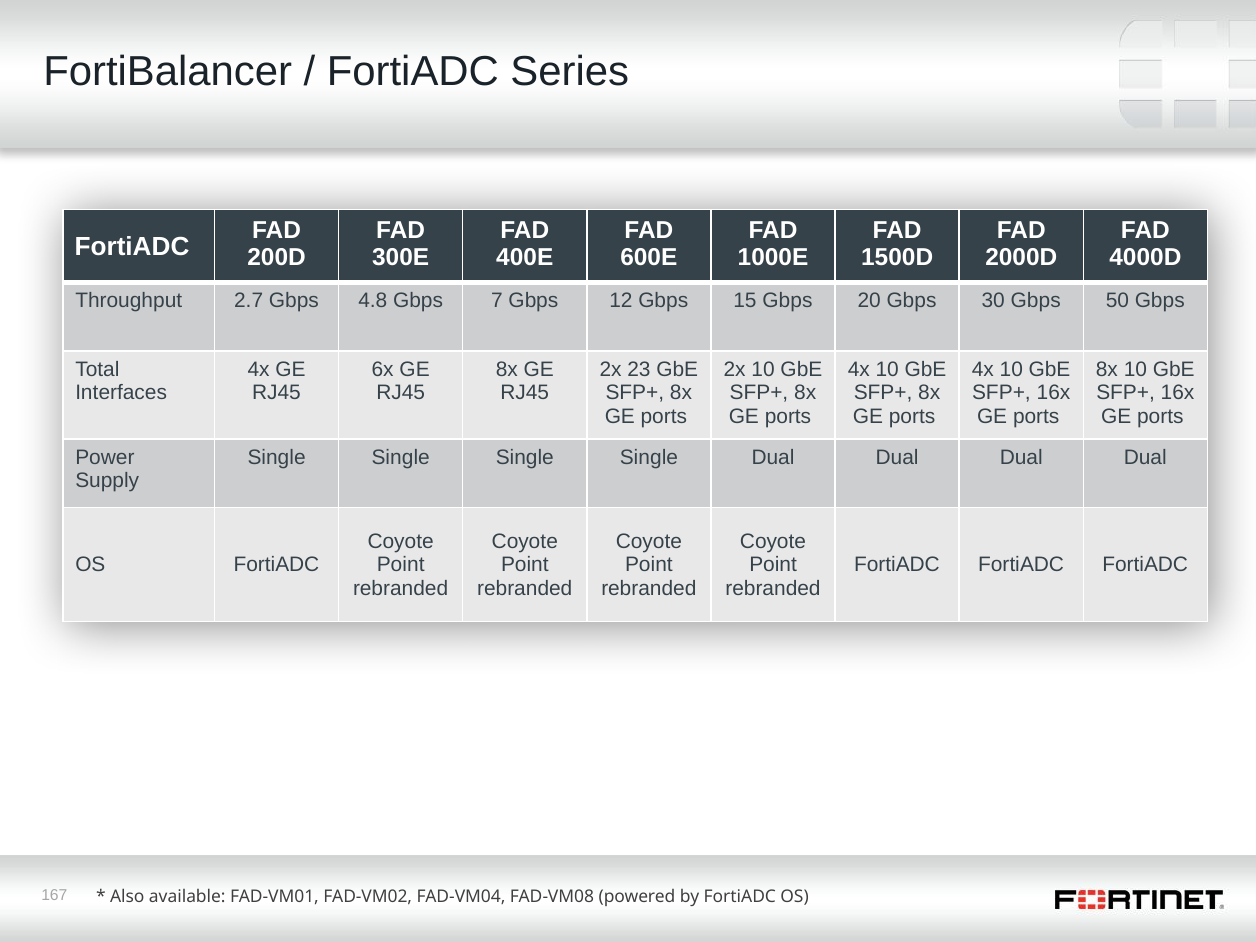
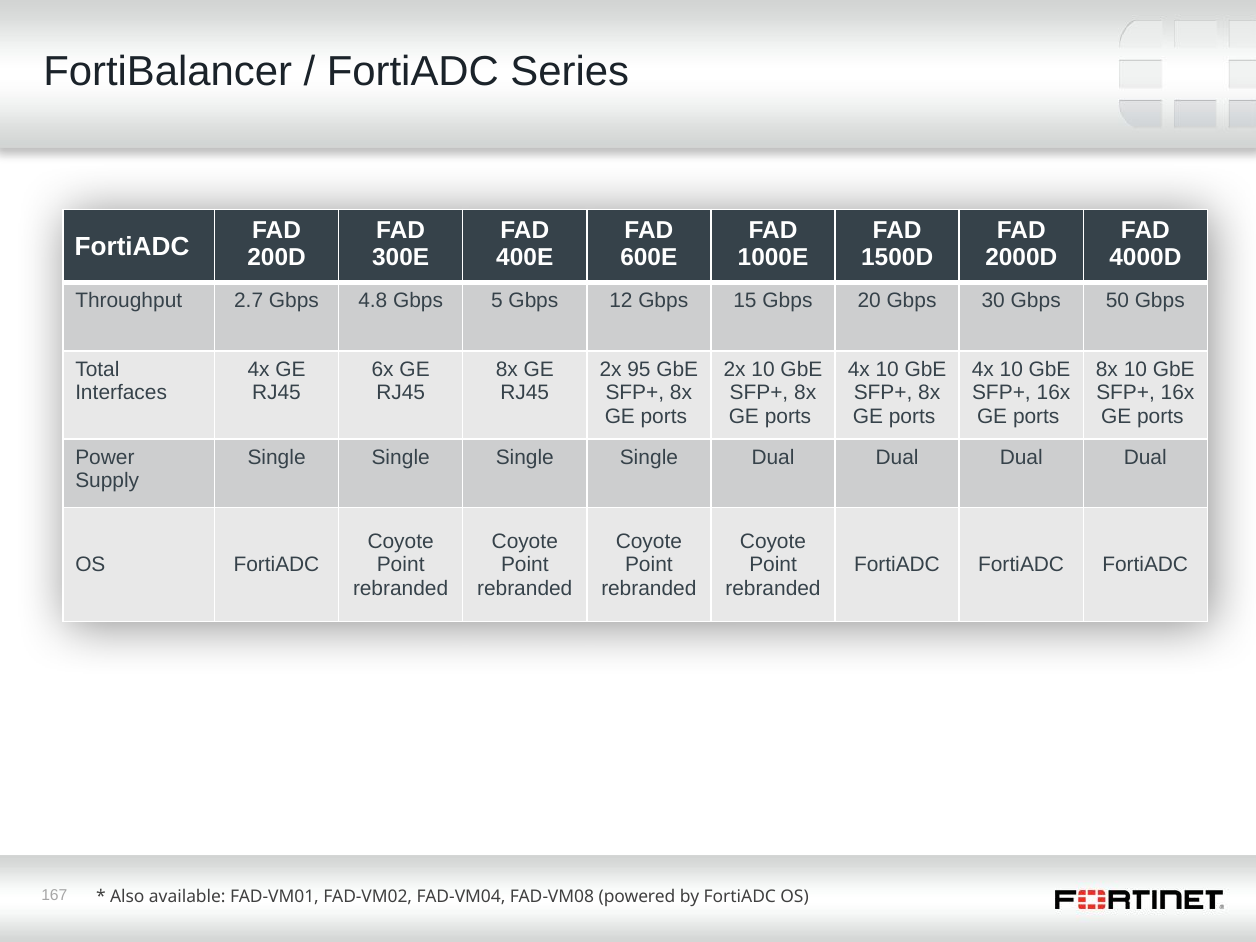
7: 7 -> 5
23: 23 -> 95
